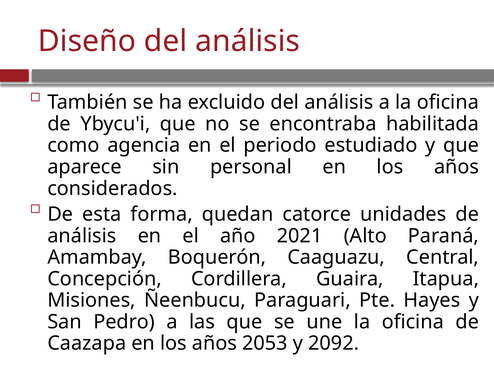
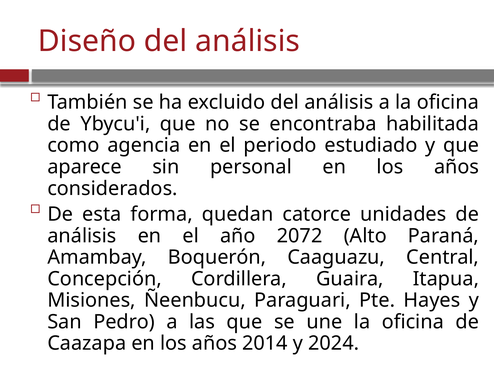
2021: 2021 -> 2072
2053: 2053 -> 2014
2092: 2092 -> 2024
